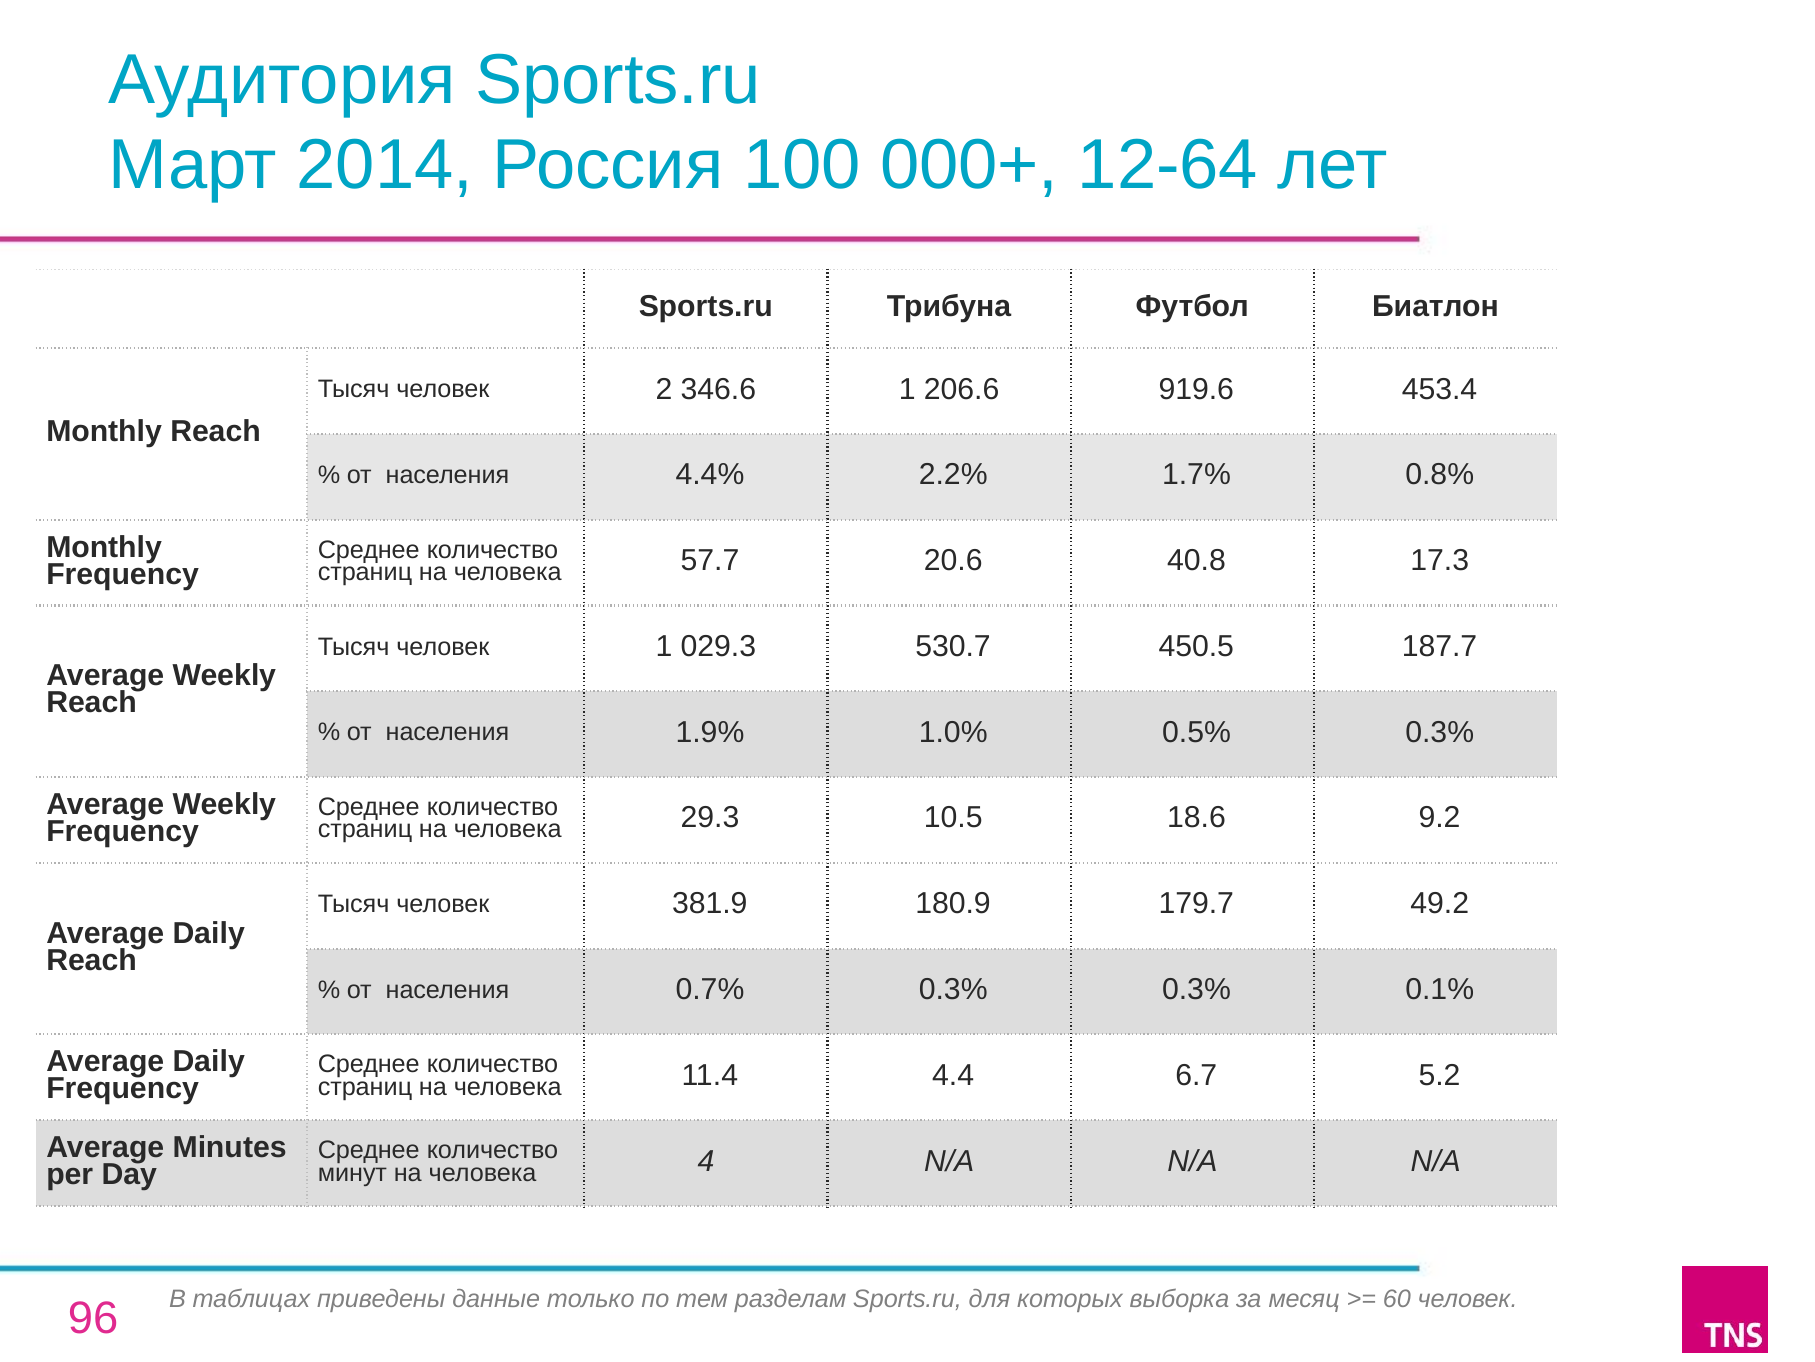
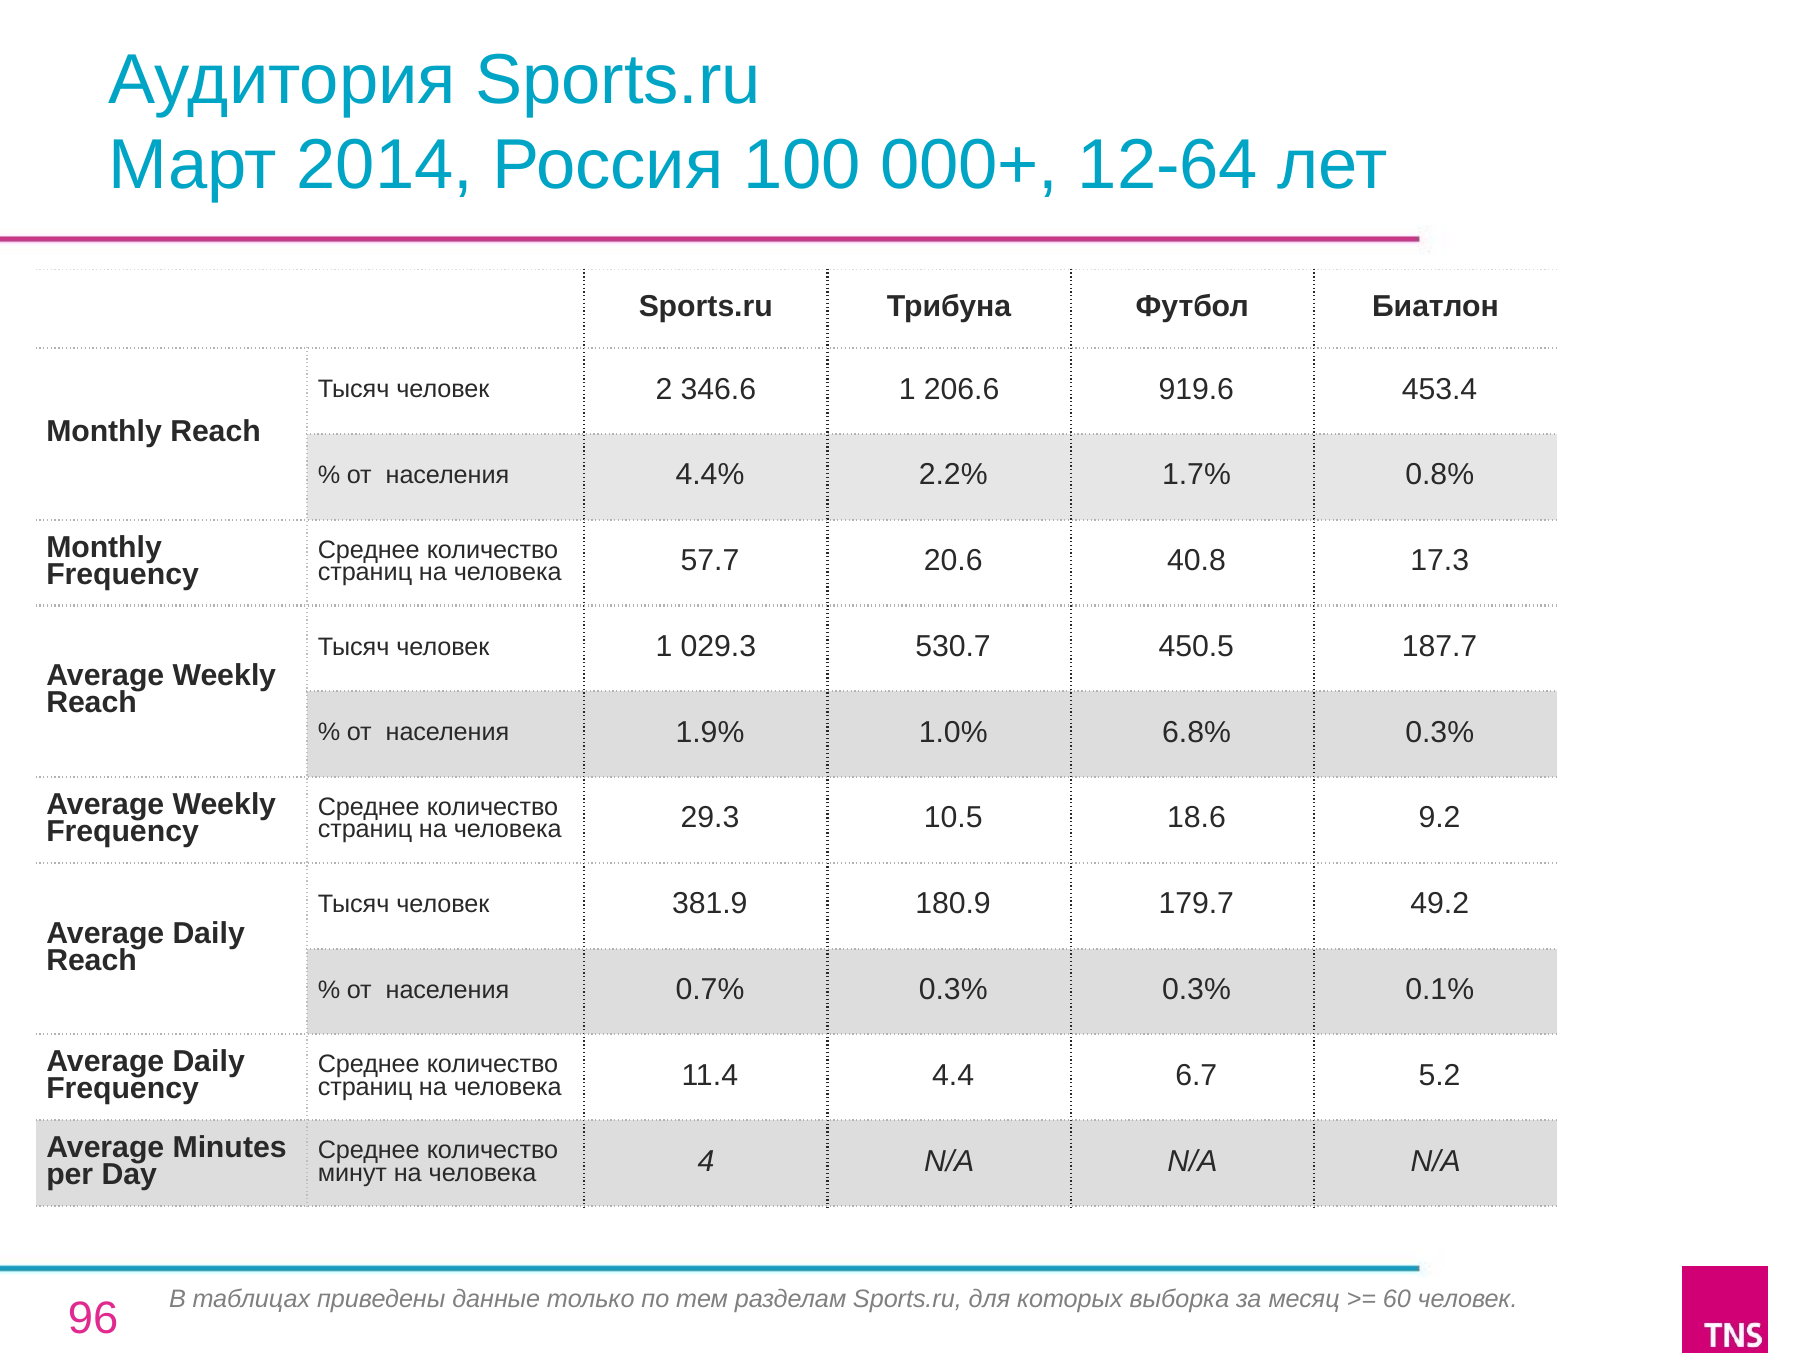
0.5%: 0.5% -> 6.8%
